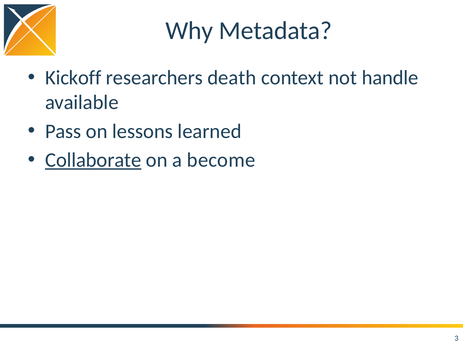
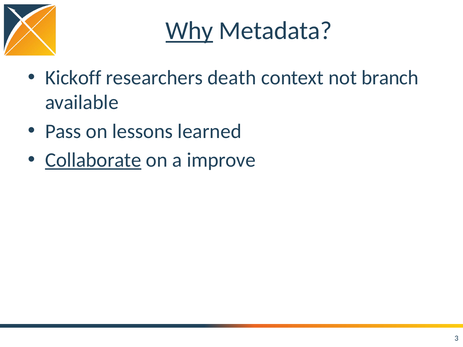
Why underline: none -> present
handle: handle -> branch
become: become -> improve
